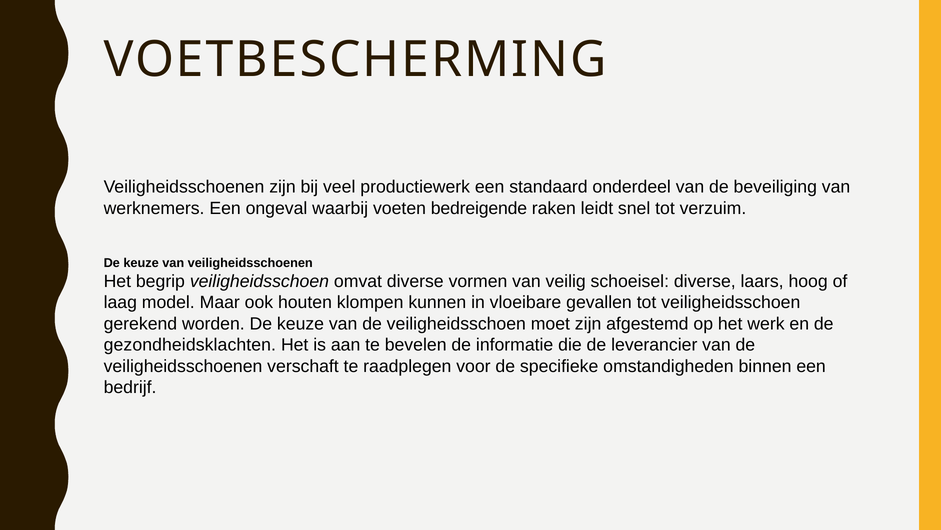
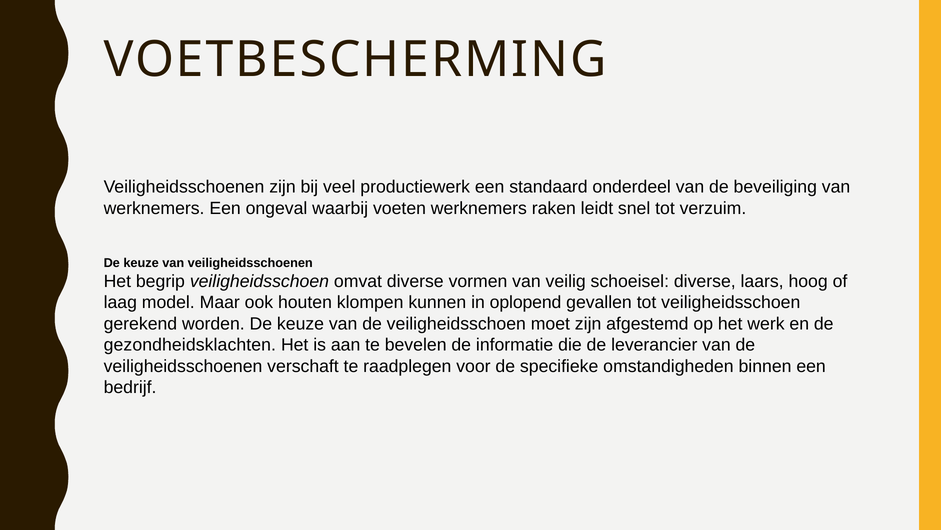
voeten bedreigende: bedreigende -> werknemers
vloeibare: vloeibare -> oplopend
